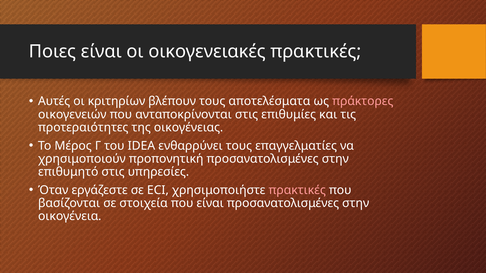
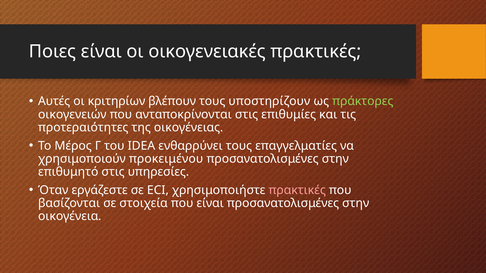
αποτελέσματα: αποτελέσματα -> υποστηρίζουν
πράκτορες colour: pink -> light green
προπονητική: προπονητική -> προκειμένου
